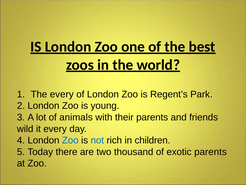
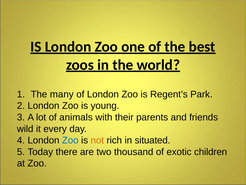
The every: every -> many
not colour: blue -> orange
children: children -> situated
exotic parents: parents -> children
